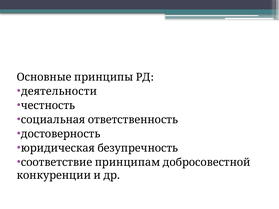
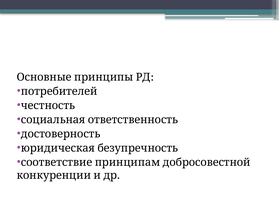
деятельности: деятельности -> потребителей
